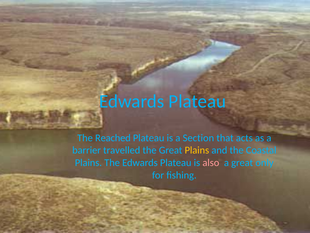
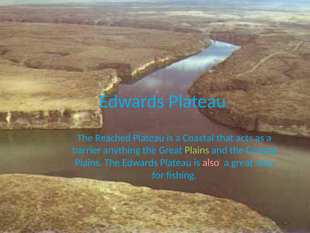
a Section: Section -> Coastal
travelled: travelled -> anything
Plains at (197, 150) colour: yellow -> light green
